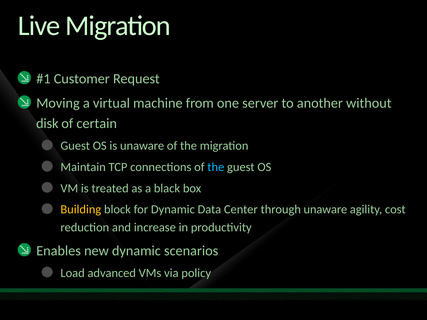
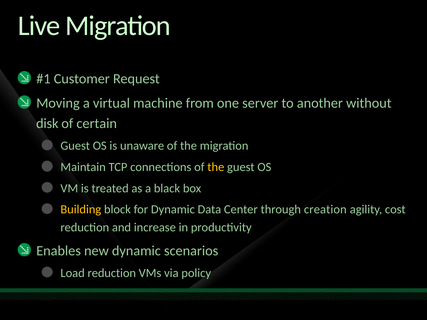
the at (216, 167) colour: light blue -> yellow
through unaware: unaware -> creation
Load advanced: advanced -> reduction
